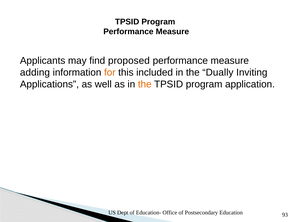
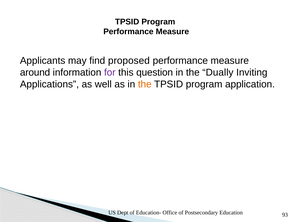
adding: adding -> around
for colour: orange -> purple
included: included -> question
